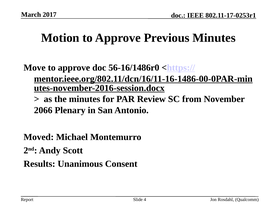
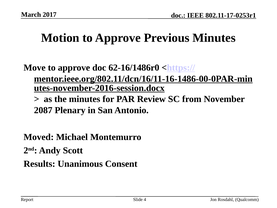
56-16/1486r0: 56-16/1486r0 -> 62-16/1486r0
2066: 2066 -> 2087
